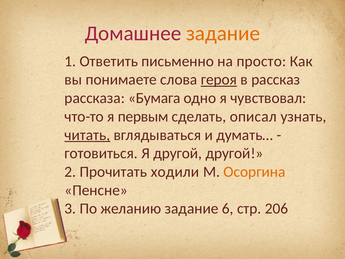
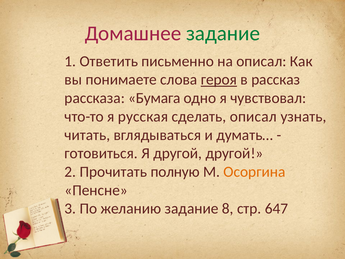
задание at (223, 33) colour: orange -> green
на просто: просто -> описал
первым: первым -> русская
читать underline: present -> none
ходили: ходили -> полную
6: 6 -> 8
206: 206 -> 647
